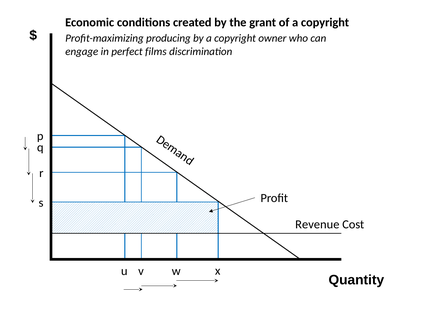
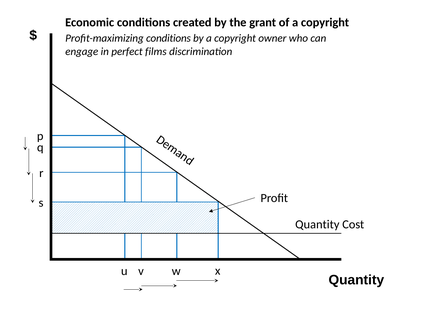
Profit-maximizing producing: producing -> conditions
Revenue at (317, 225): Revenue -> Quantity
